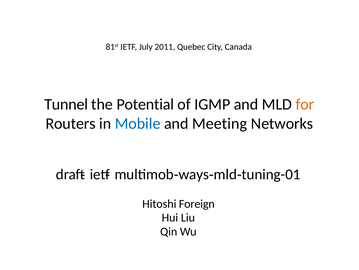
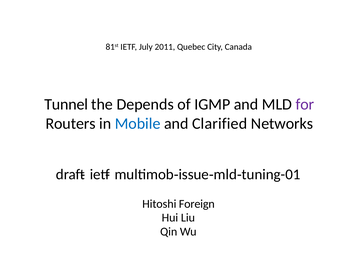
Potential: Potential -> Depends
for colour: orange -> purple
Meeting: Meeting -> Clarified
ways: ways -> issue
